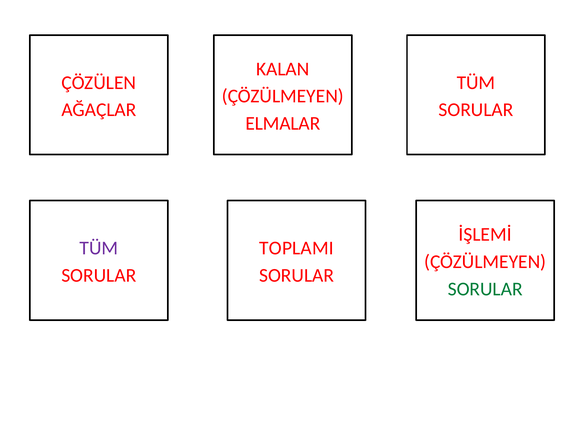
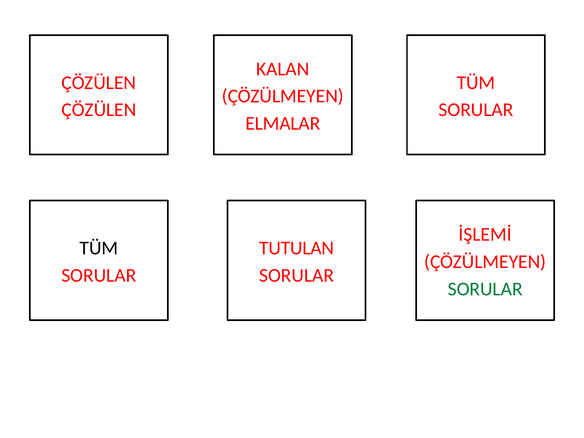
AĞAÇLAR at (99, 110): AĞAÇLAR -> ÇÖZÜLEN
TÜM at (99, 248) colour: purple -> black
TOPLAMI: TOPLAMI -> TUTULAN
